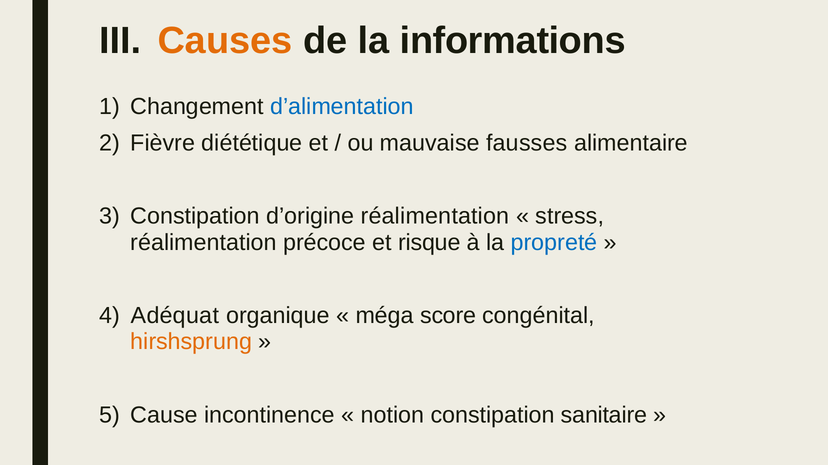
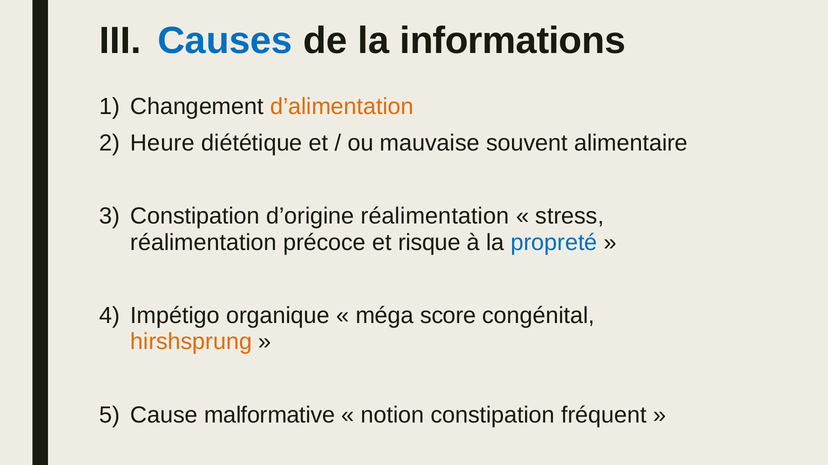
Causes colour: orange -> blue
d’alimentation colour: blue -> orange
Fièvre: Fièvre -> Heure
fausses: fausses -> souvent
Adéquat: Adéquat -> Impétigo
incontinence: incontinence -> malformative
sanitaire: sanitaire -> fréquent
